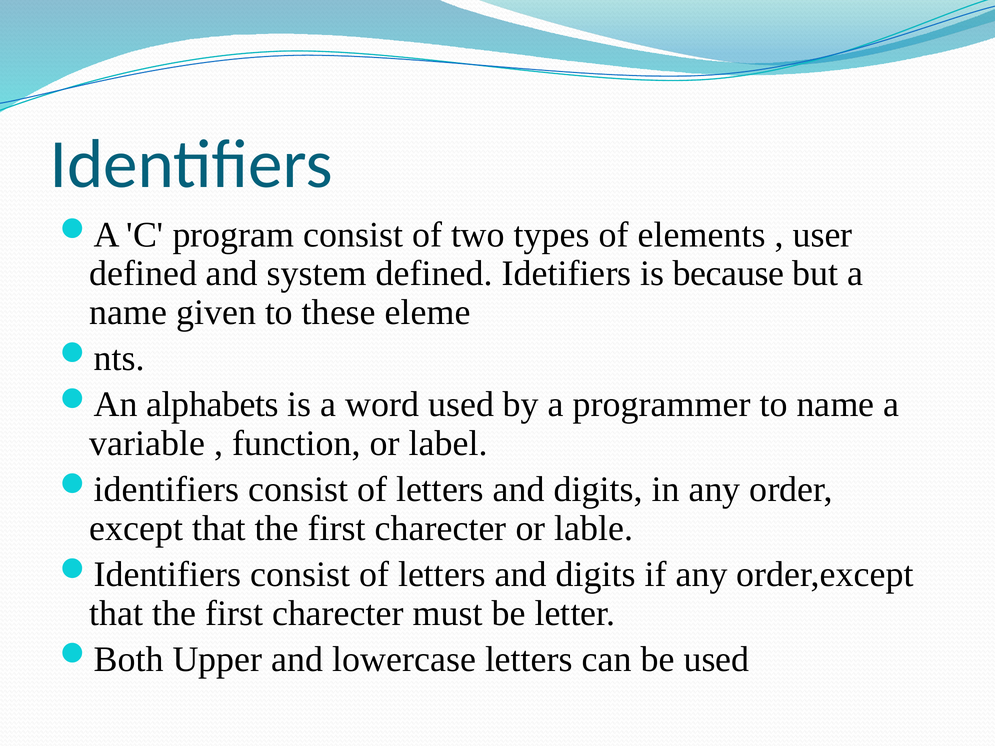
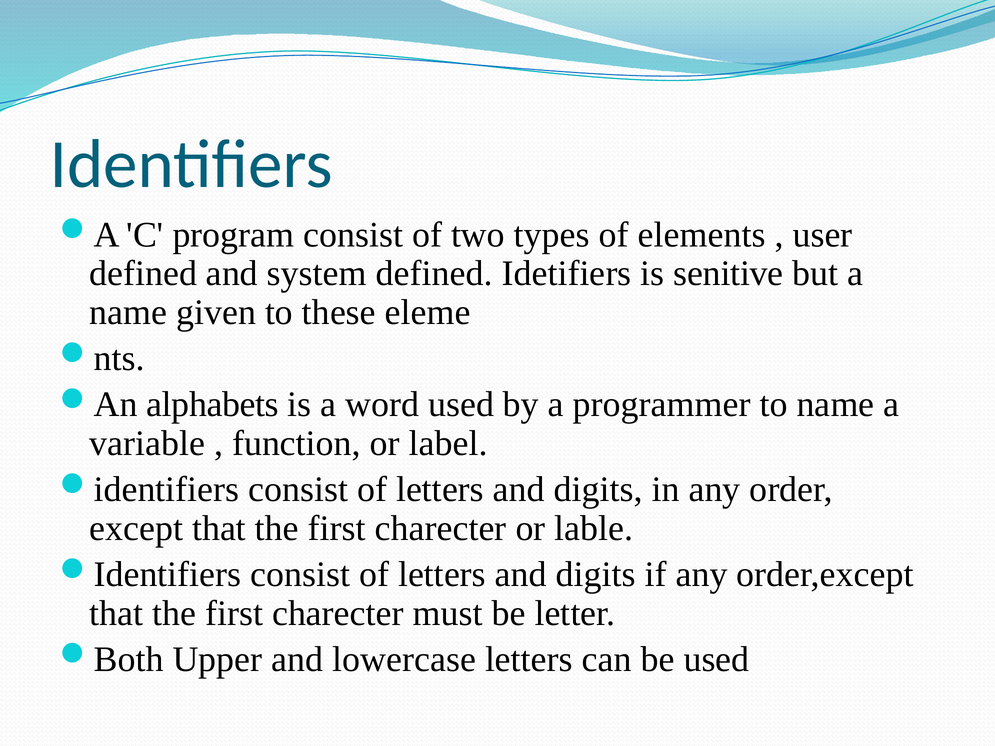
because: because -> senitive
